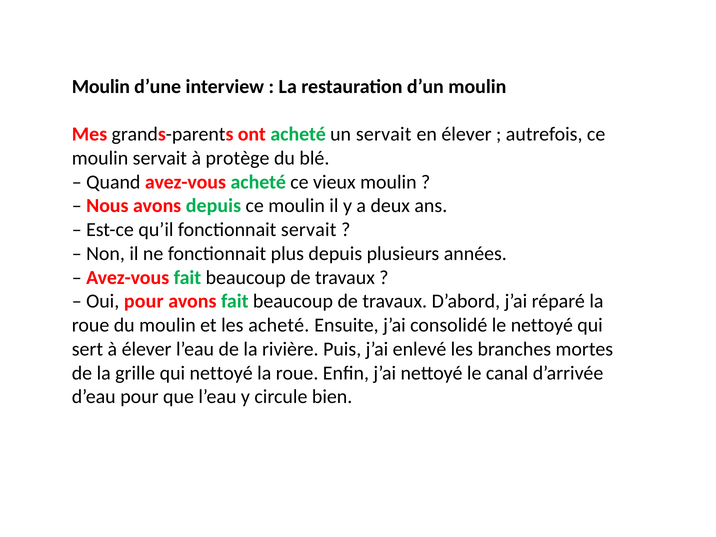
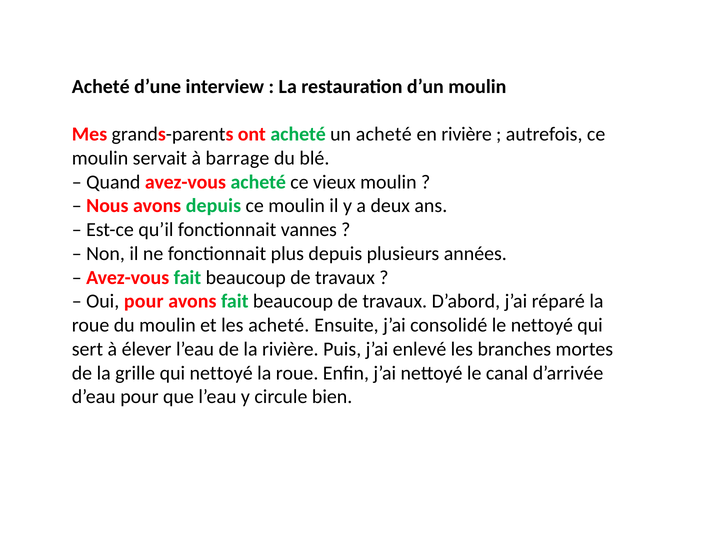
Moulin at (101, 87): Moulin -> Acheté
un servait: servait -> acheté
en élever: élever -> rivière
protège: protège -> barrage
fonctionnait servait: servait -> vannes
